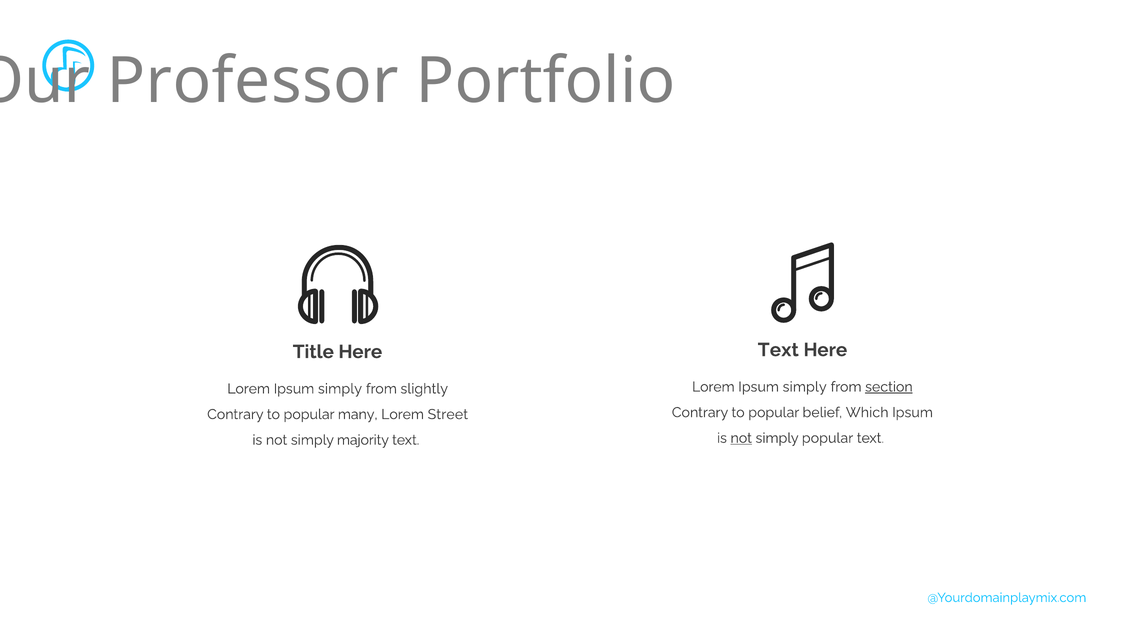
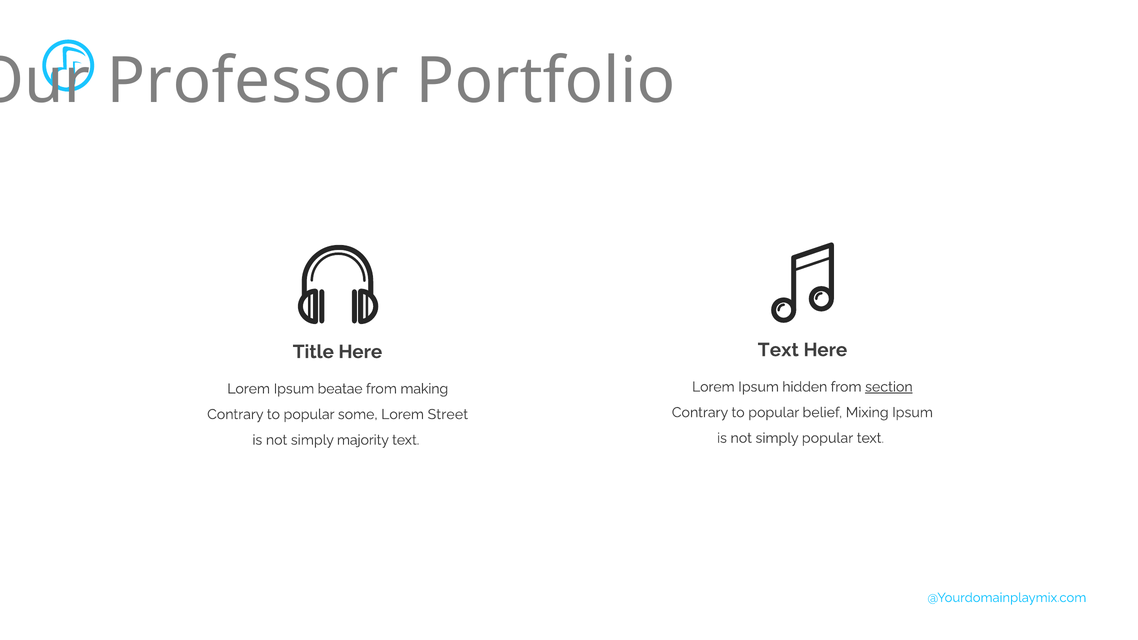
simply at (805, 387): simply -> hidden
simply at (340, 389): simply -> beatae
slightly: slightly -> making
Which: Which -> Mixing
many: many -> some
not at (741, 438) underline: present -> none
